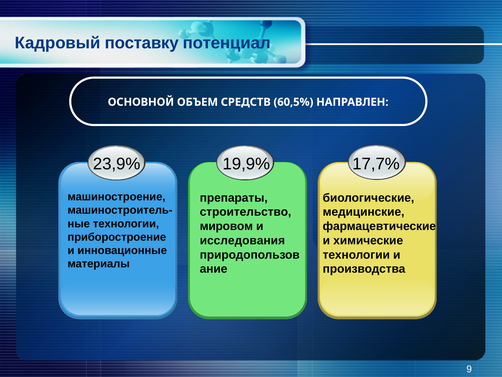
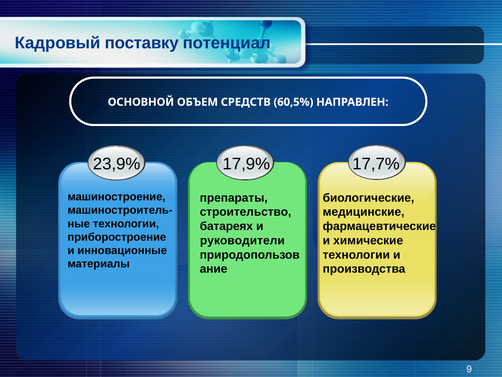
19,9%: 19,9% -> 17,9%
мировом: мировом -> батареях
исследования: исследования -> руководители
